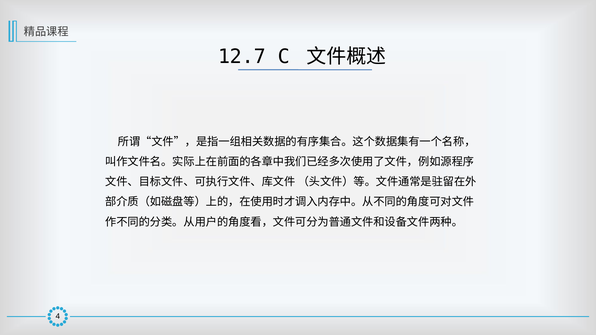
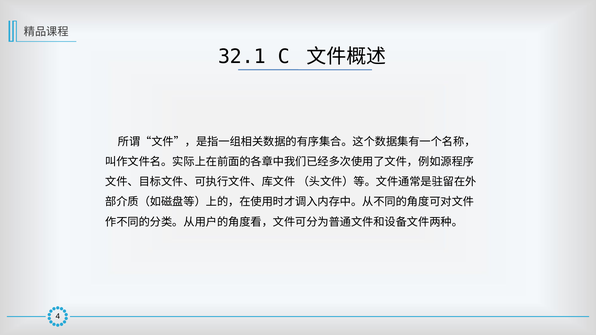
12.7: 12.7 -> 32.1
